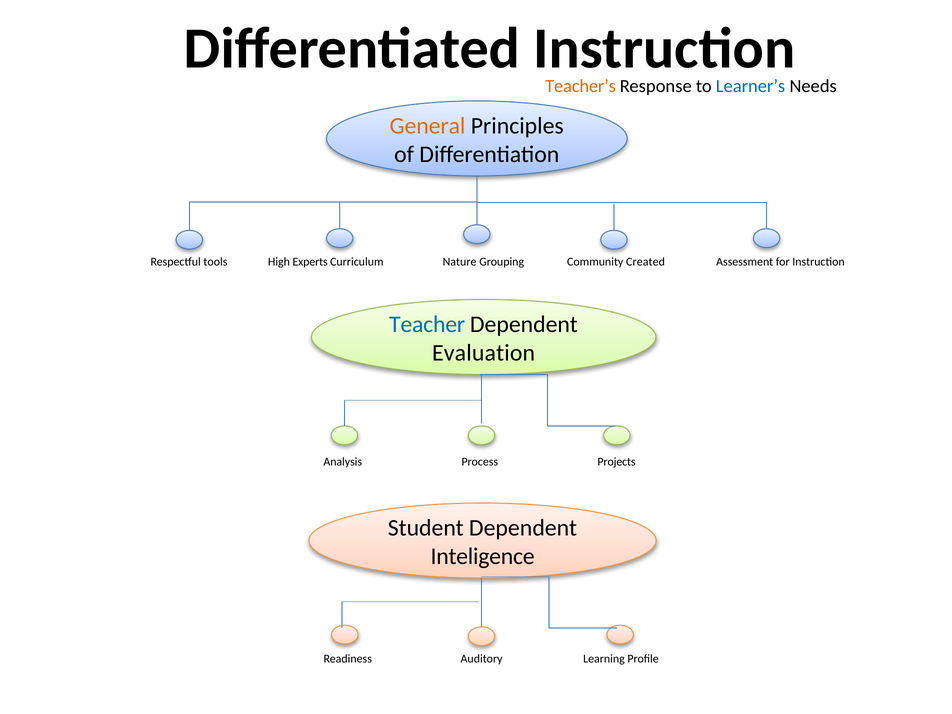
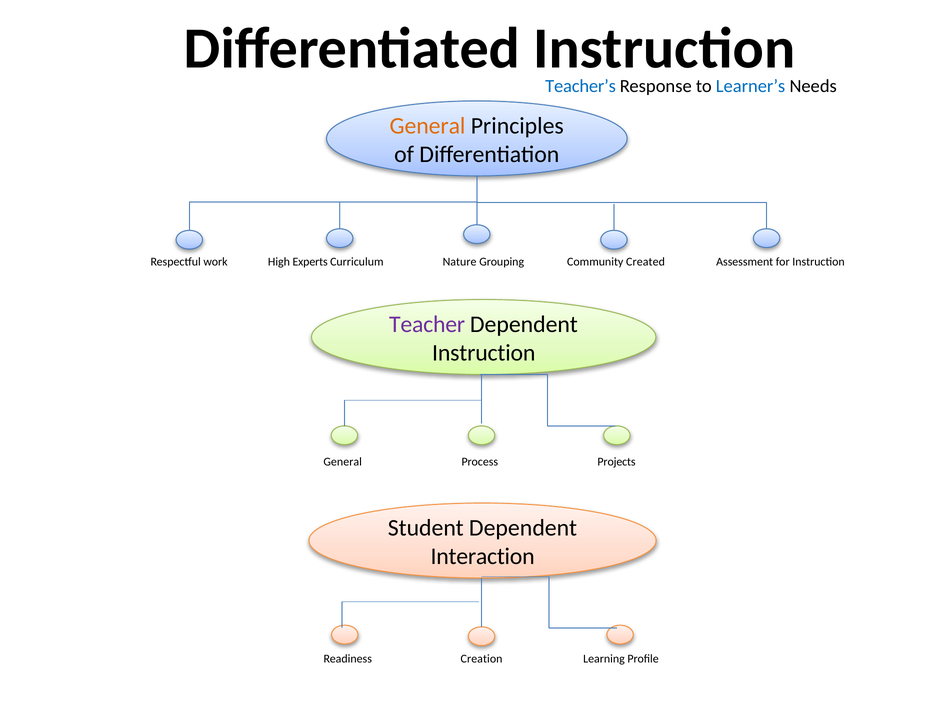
Teacher’s colour: orange -> blue
tools: tools -> work
Teacher colour: blue -> purple
Evaluation at (484, 353): Evaluation -> Instruction
Analysis at (343, 462): Analysis -> General
Inteligence: Inteligence -> Interaction
Auditory: Auditory -> Creation
